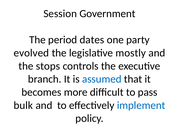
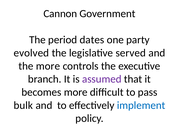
Session: Session -> Cannon
mostly: mostly -> served
the stops: stops -> more
assumed colour: blue -> purple
